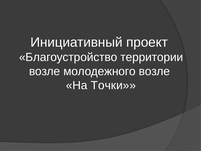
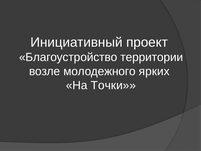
молодежного возле: возле -> ярких
